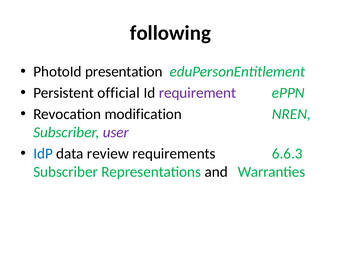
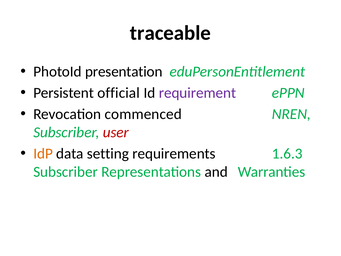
following: following -> traceable
modification: modification -> commenced
user colour: purple -> red
IdP colour: blue -> orange
review: review -> setting
6.6.3: 6.6.3 -> 1.6.3
